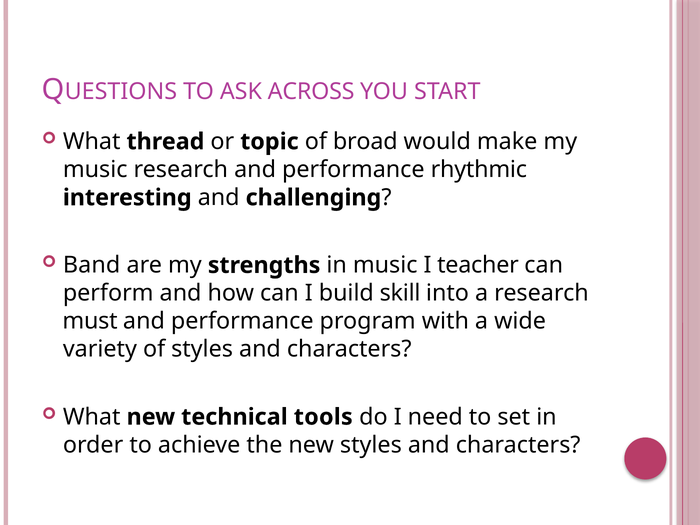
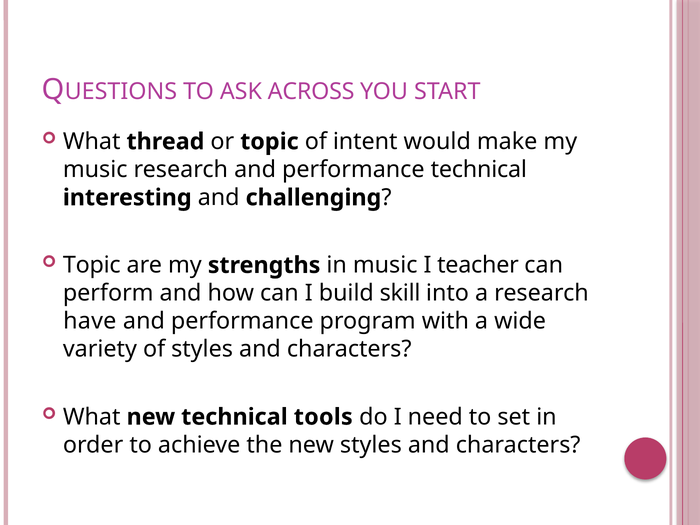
broad: broad -> intent
performance rhythmic: rhythmic -> technical
Band at (92, 265): Band -> Topic
must: must -> have
